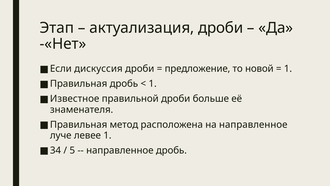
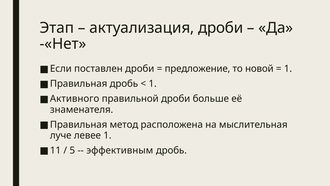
дискуссия: дискуссия -> поставлен
Известное: Известное -> Активного
на направленное: направленное -> мыслительная
34: 34 -> 11
направленное at (120, 150): направленное -> эффективным
